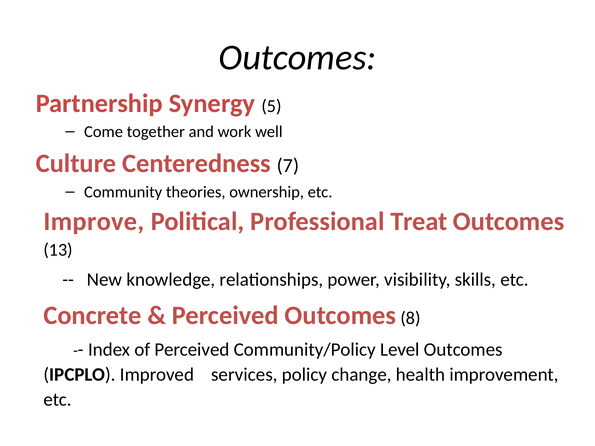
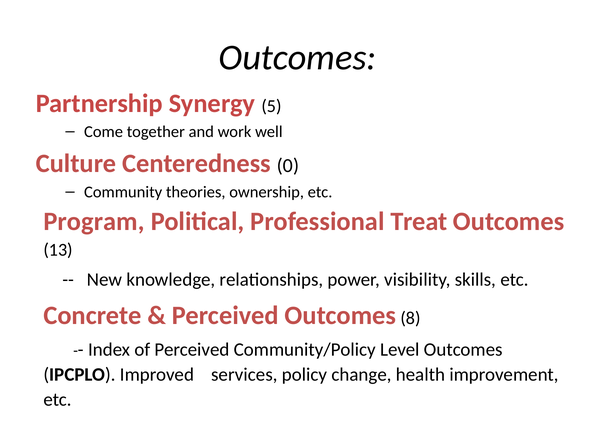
7: 7 -> 0
Improve: Improve -> Program
